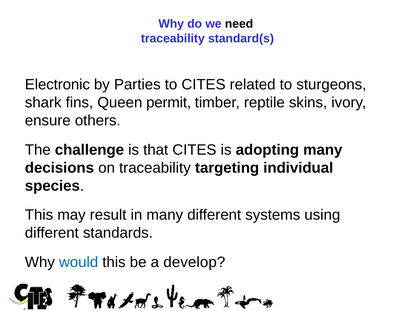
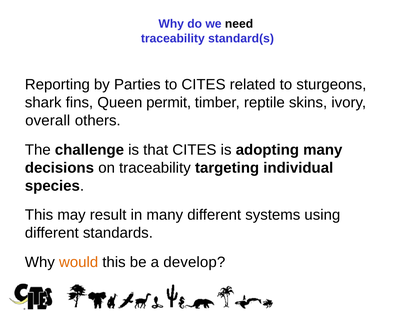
Electronic: Electronic -> Reporting
ensure: ensure -> overall
would colour: blue -> orange
